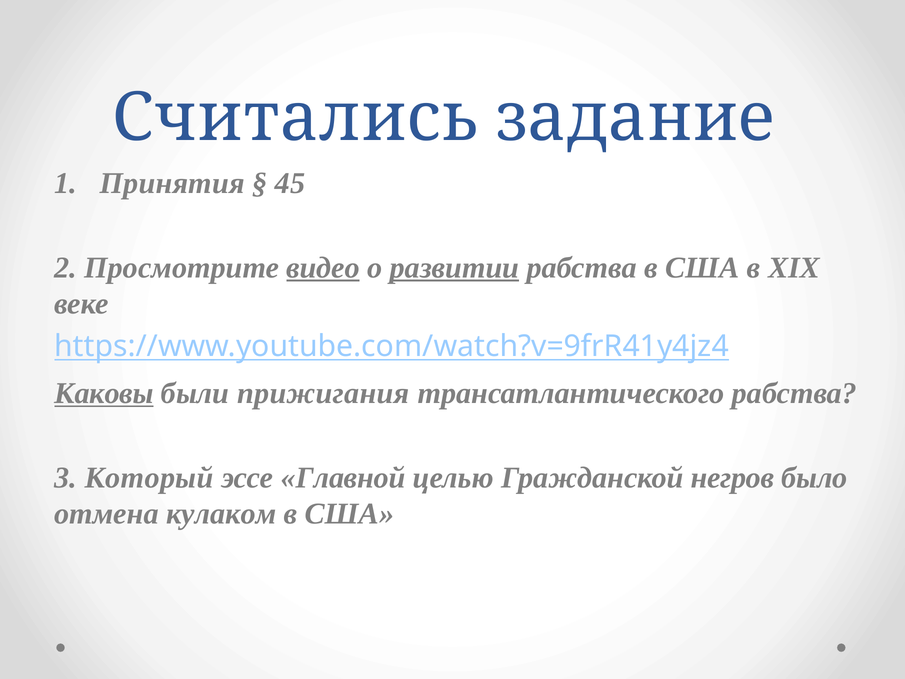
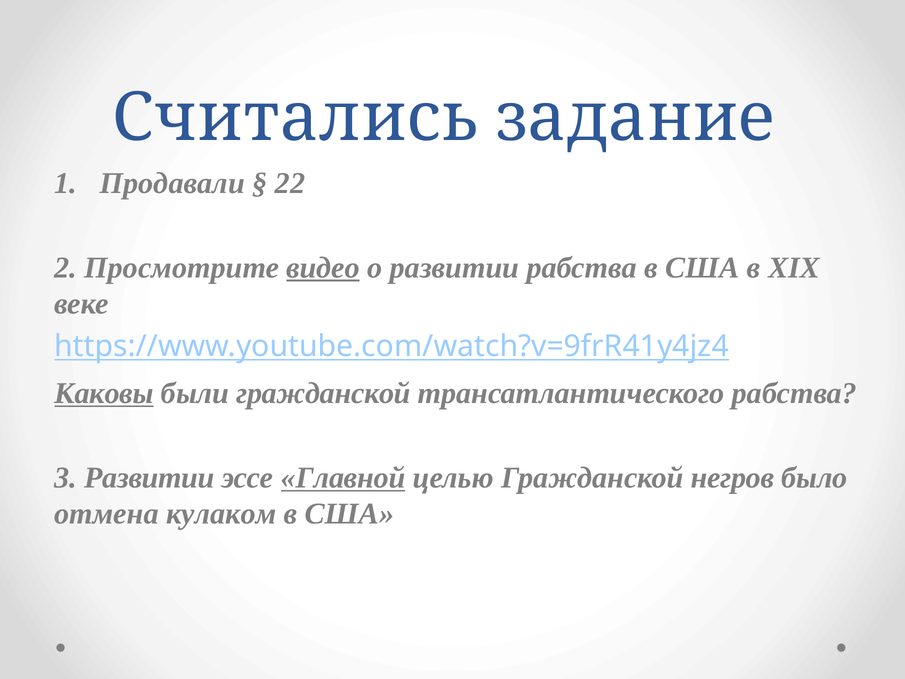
Принятия: Принятия -> Продавали
45: 45 -> 22
развитии at (454, 268) underline: present -> none
были прижигания: прижигания -> гражданской
3 Который: Который -> Развитии
Главной underline: none -> present
